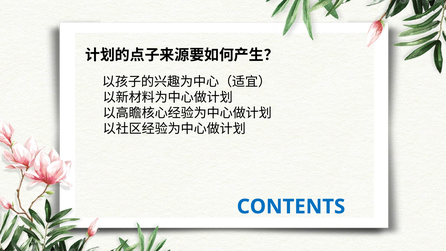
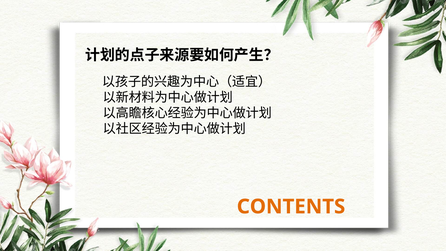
CONTENTS colour: blue -> orange
